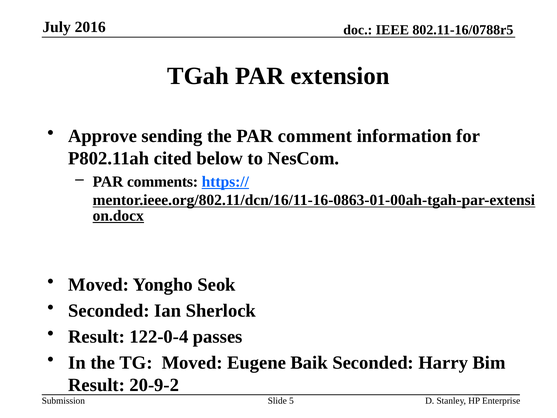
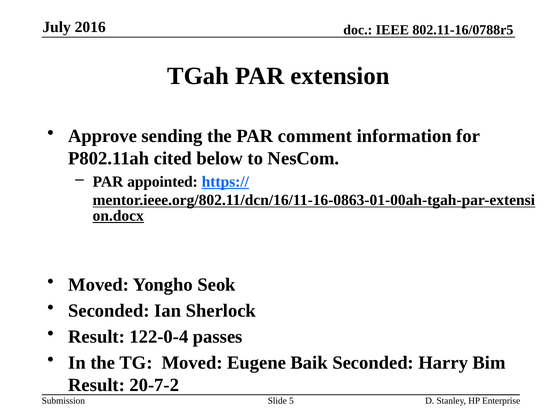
comments: comments -> appointed
20-9-2: 20-9-2 -> 20-7-2
